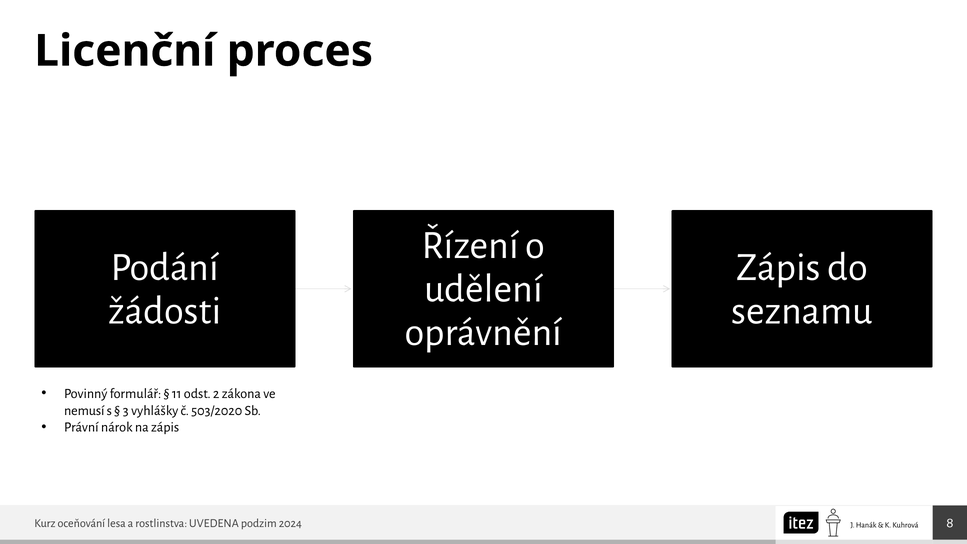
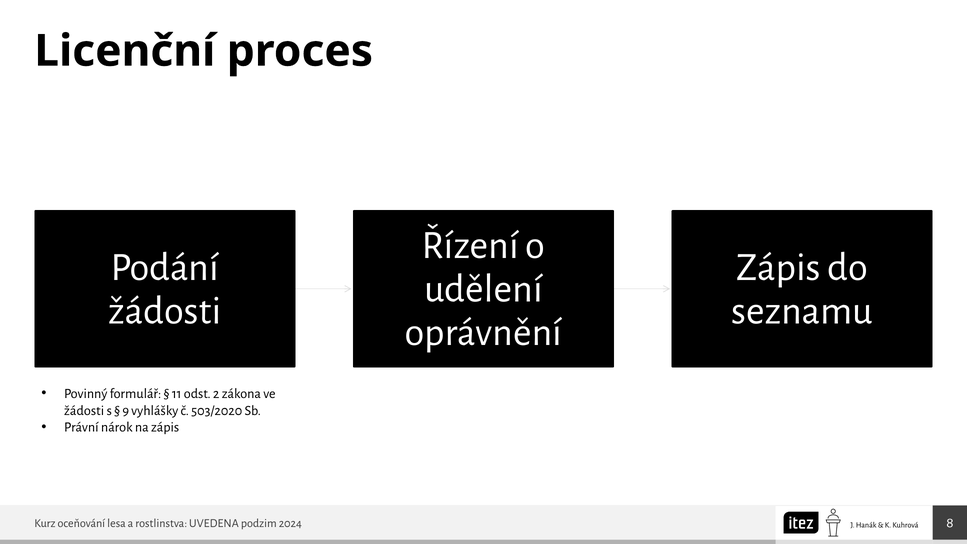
nemusí at (84, 410): nemusí -> žádosti
3: 3 -> 9
